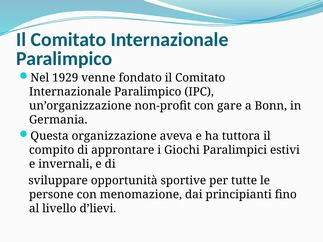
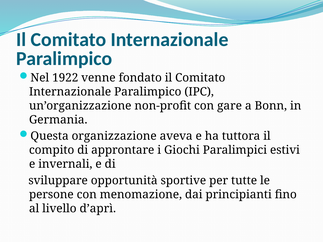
1929: 1929 -> 1922
d’lievi: d’lievi -> d’aprì
